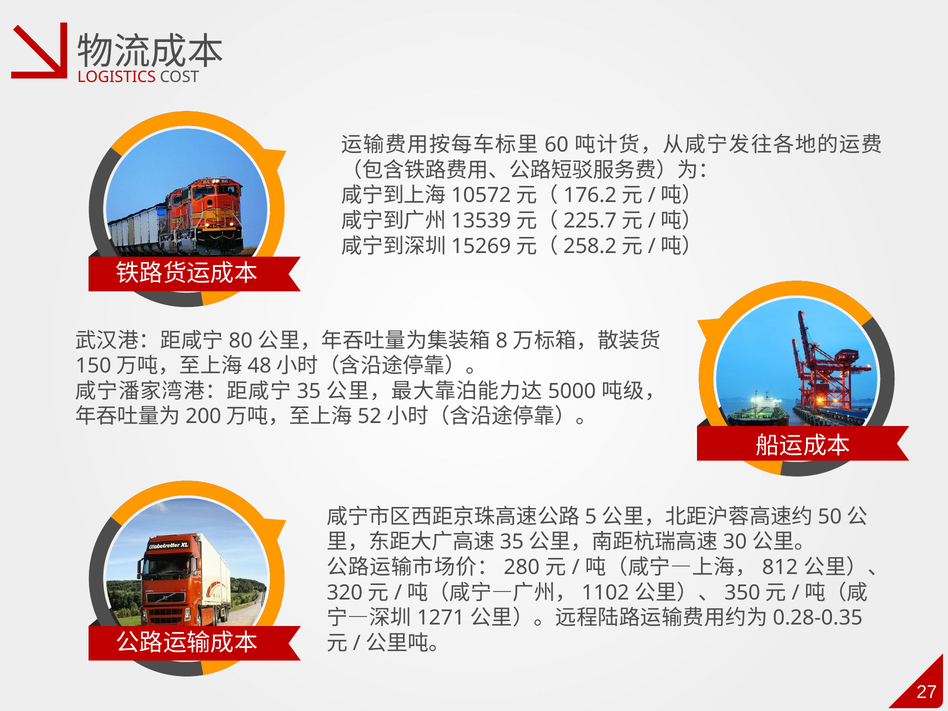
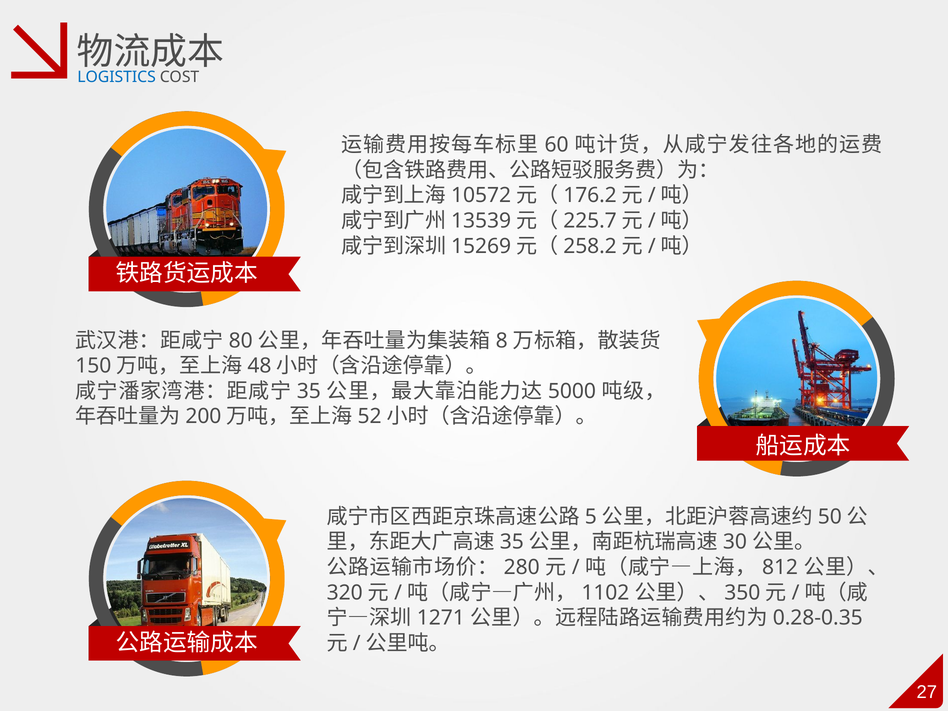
LOGISTICS colour: red -> blue
